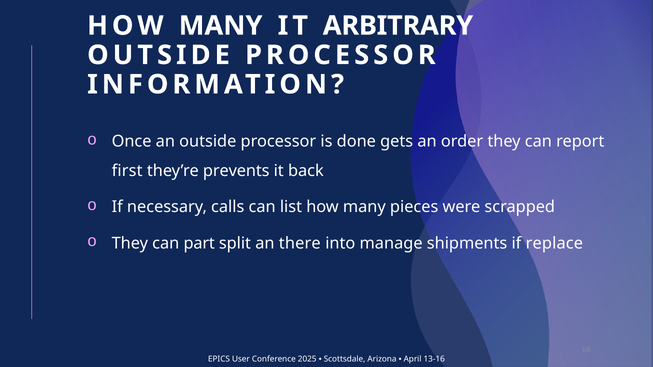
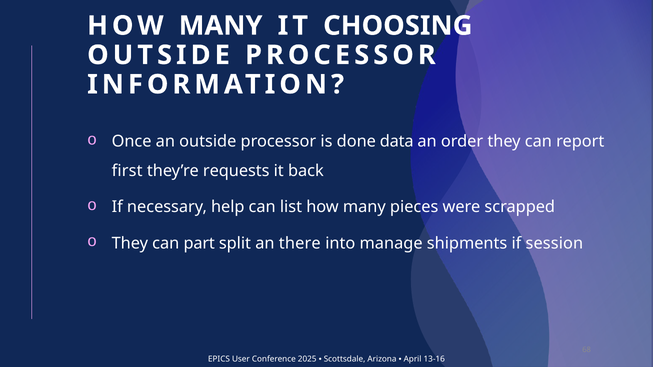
ARBITRARY: ARBITRARY -> CHOOSING
gets: gets -> data
prevents: prevents -> requests
calls: calls -> help
replace: replace -> session
